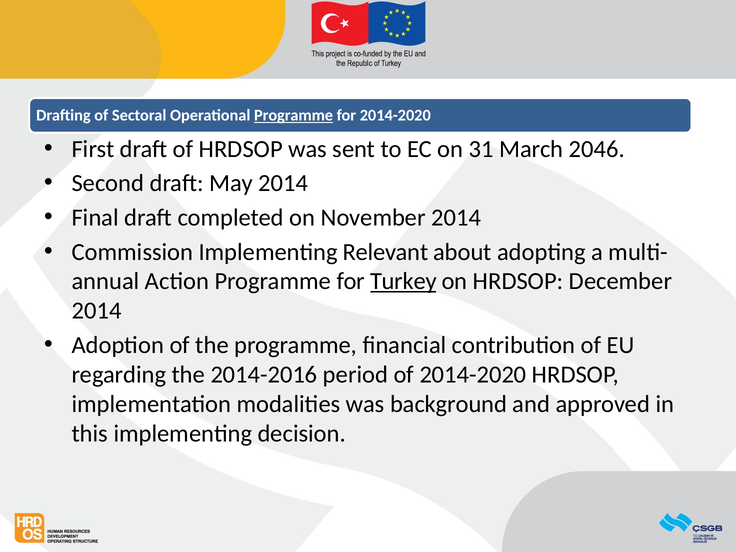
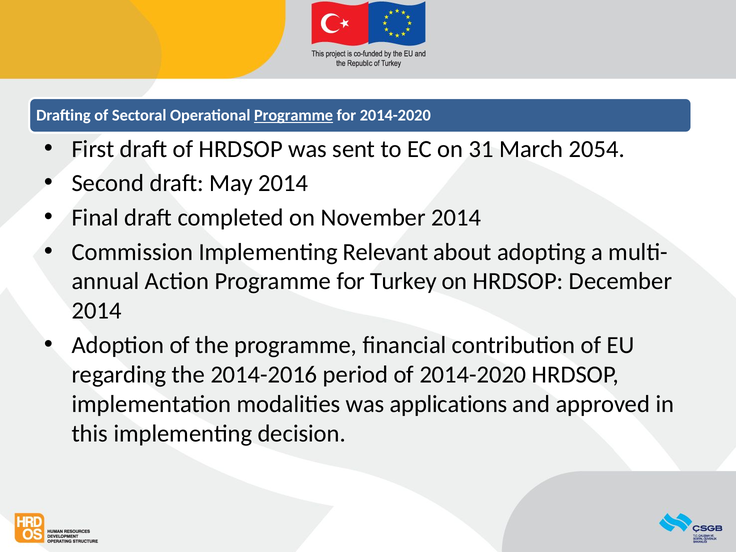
2046: 2046 -> 2054
Turkey underline: present -> none
background: background -> applications
